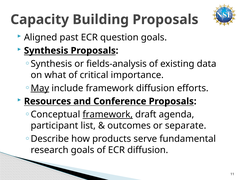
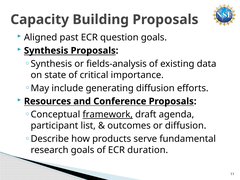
what: what -> state
May underline: present -> none
include framework: framework -> generating
or separate: separate -> diffusion
ECR diffusion: diffusion -> duration
